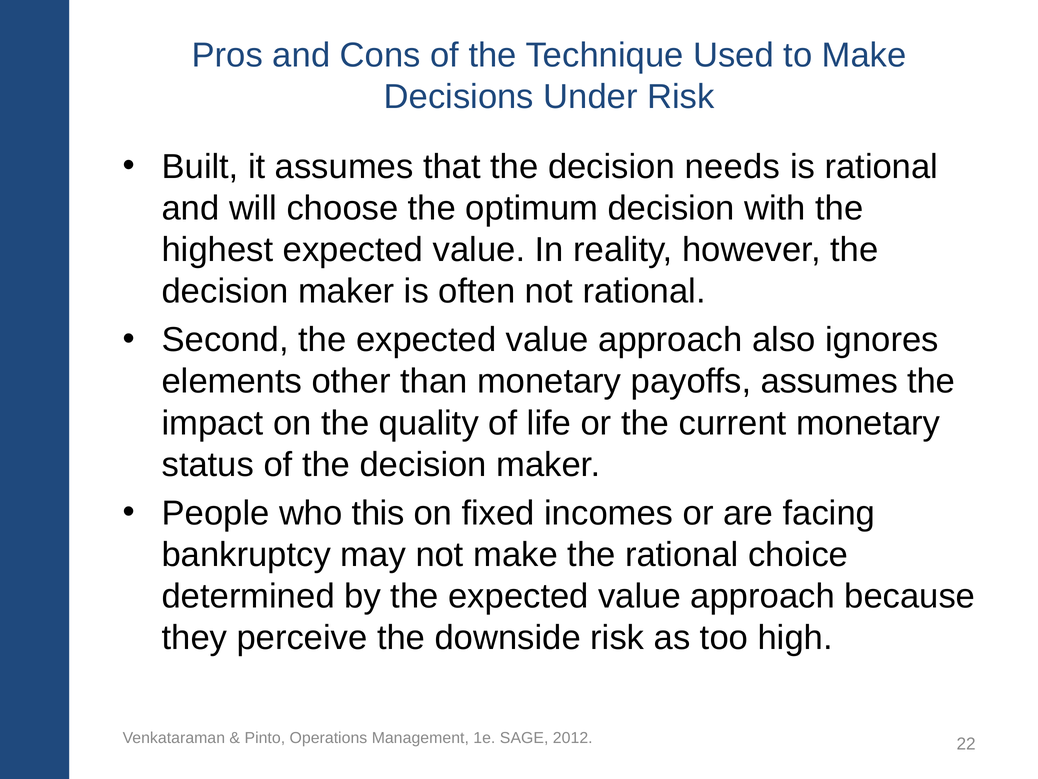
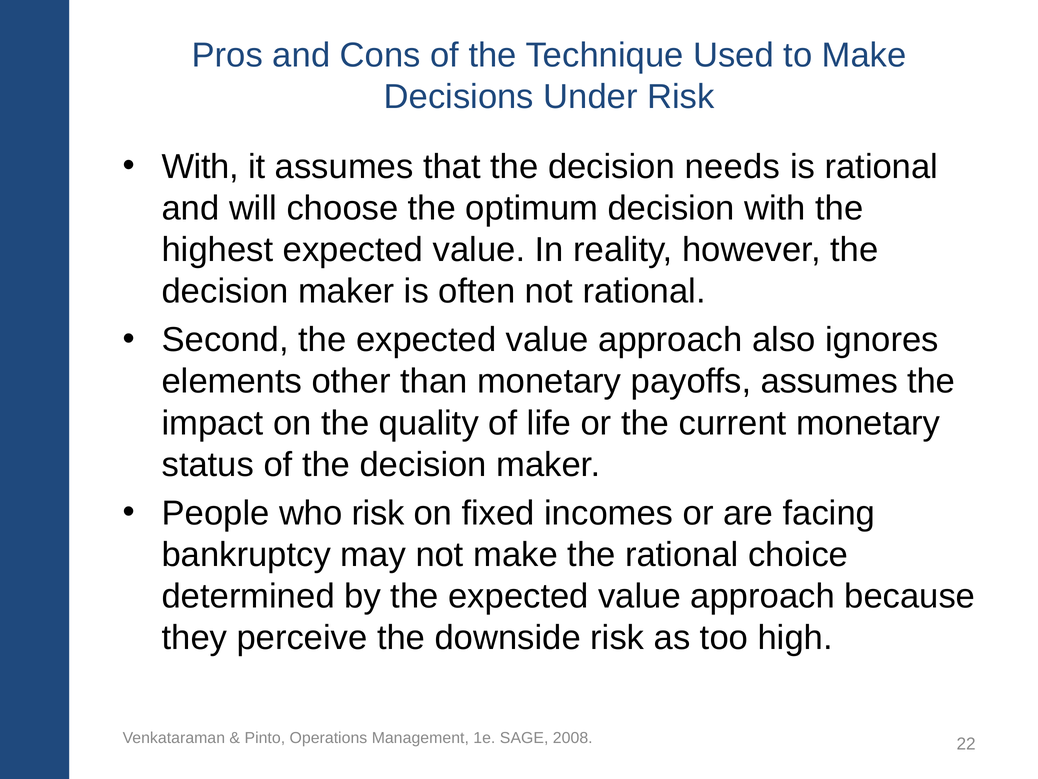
Built at (200, 167): Built -> With
who this: this -> risk
2012: 2012 -> 2008
